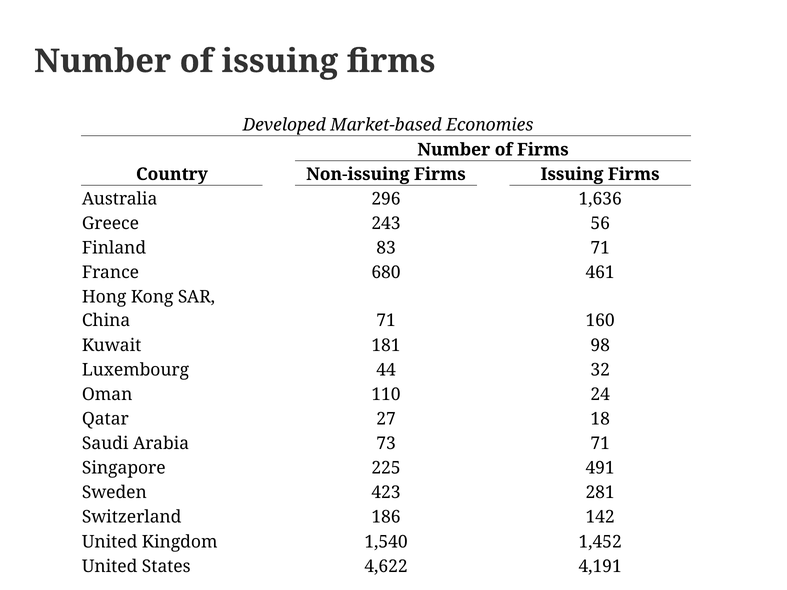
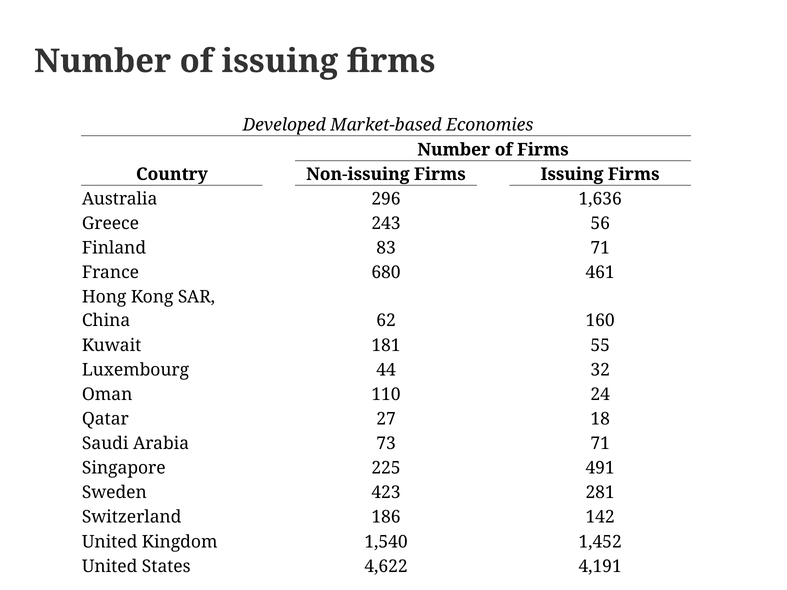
China 71: 71 -> 62
98: 98 -> 55
